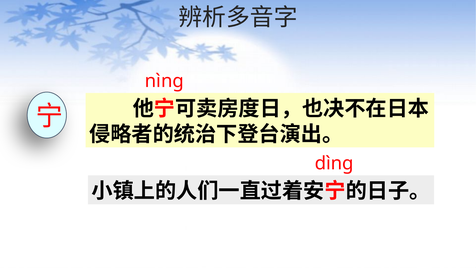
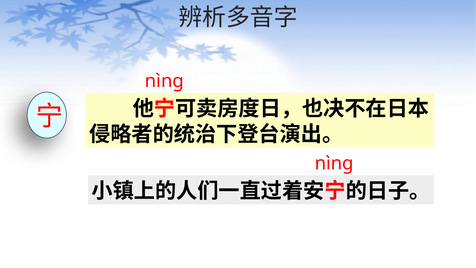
dìng at (334, 163): dìng -> nìng
